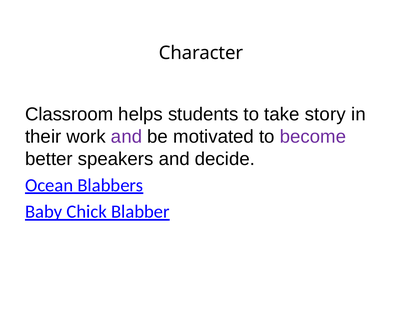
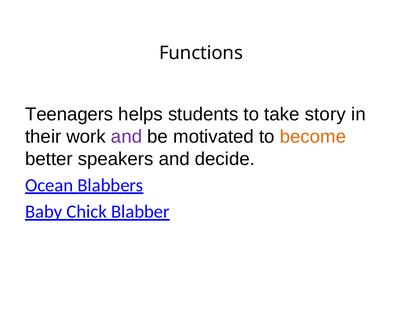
Character: Character -> Functions
Classroom: Classroom -> Teenagers
become colour: purple -> orange
